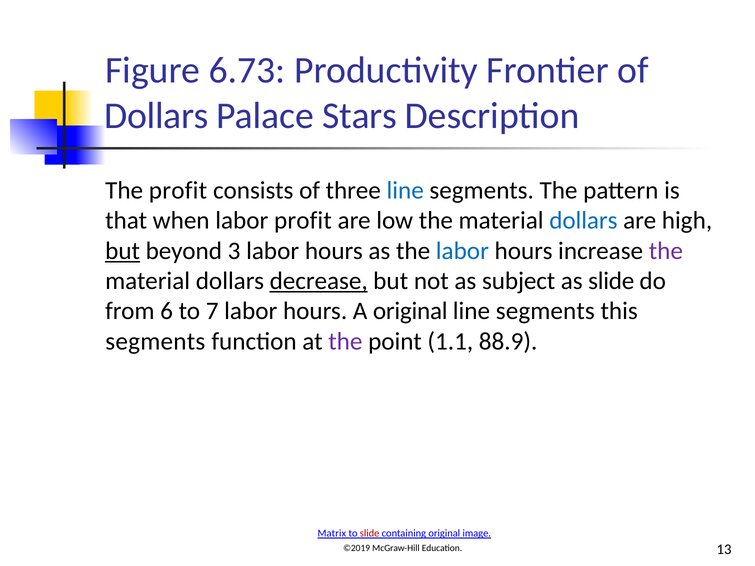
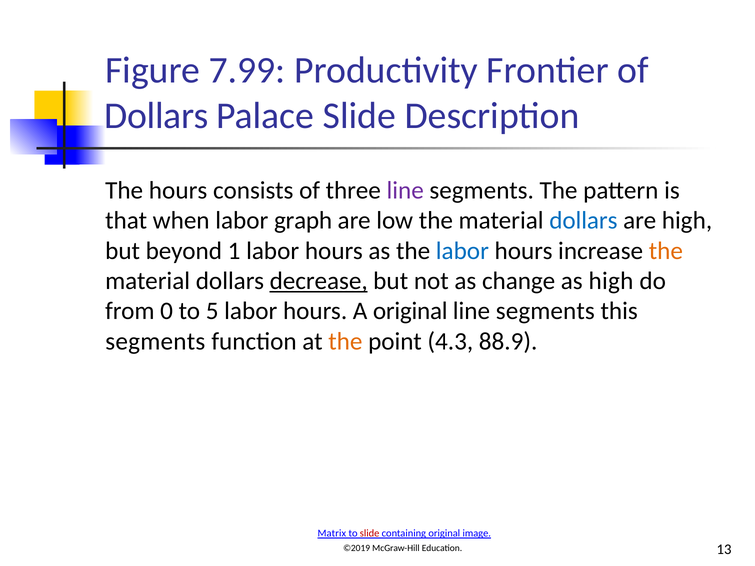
6.73: 6.73 -> 7.99
Palace Stars: Stars -> Slide
The profit: profit -> hours
line at (405, 191) colour: blue -> purple
labor profit: profit -> graph
but at (123, 251) underline: present -> none
3: 3 -> 1
the at (666, 251) colour: purple -> orange
subject: subject -> change
as slide: slide -> high
6: 6 -> 0
7: 7 -> 5
the at (345, 342) colour: purple -> orange
1.1: 1.1 -> 4.3
